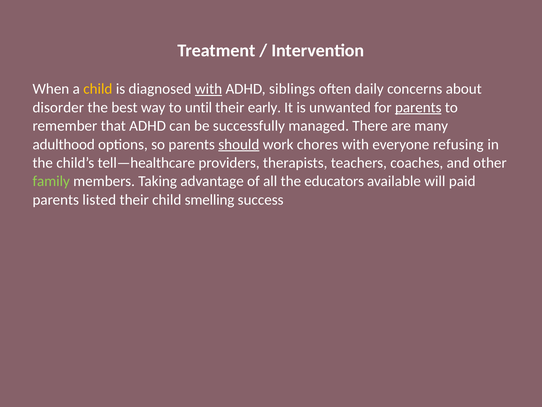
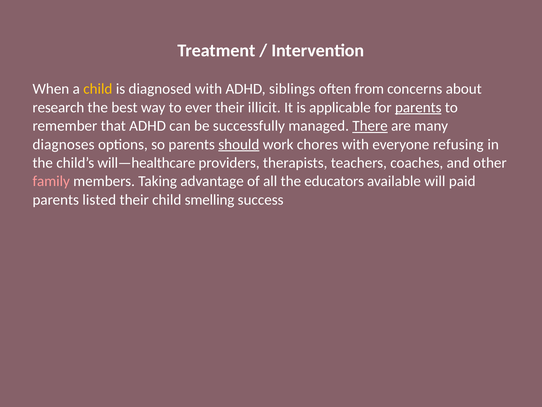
with at (208, 89) underline: present -> none
daily: daily -> from
disorder: disorder -> research
until: until -> ever
early: early -> illicit
unwanted: unwanted -> applicable
There underline: none -> present
adulthood: adulthood -> diagnoses
tell—healthcare: tell—healthcare -> will—healthcare
family colour: light green -> pink
